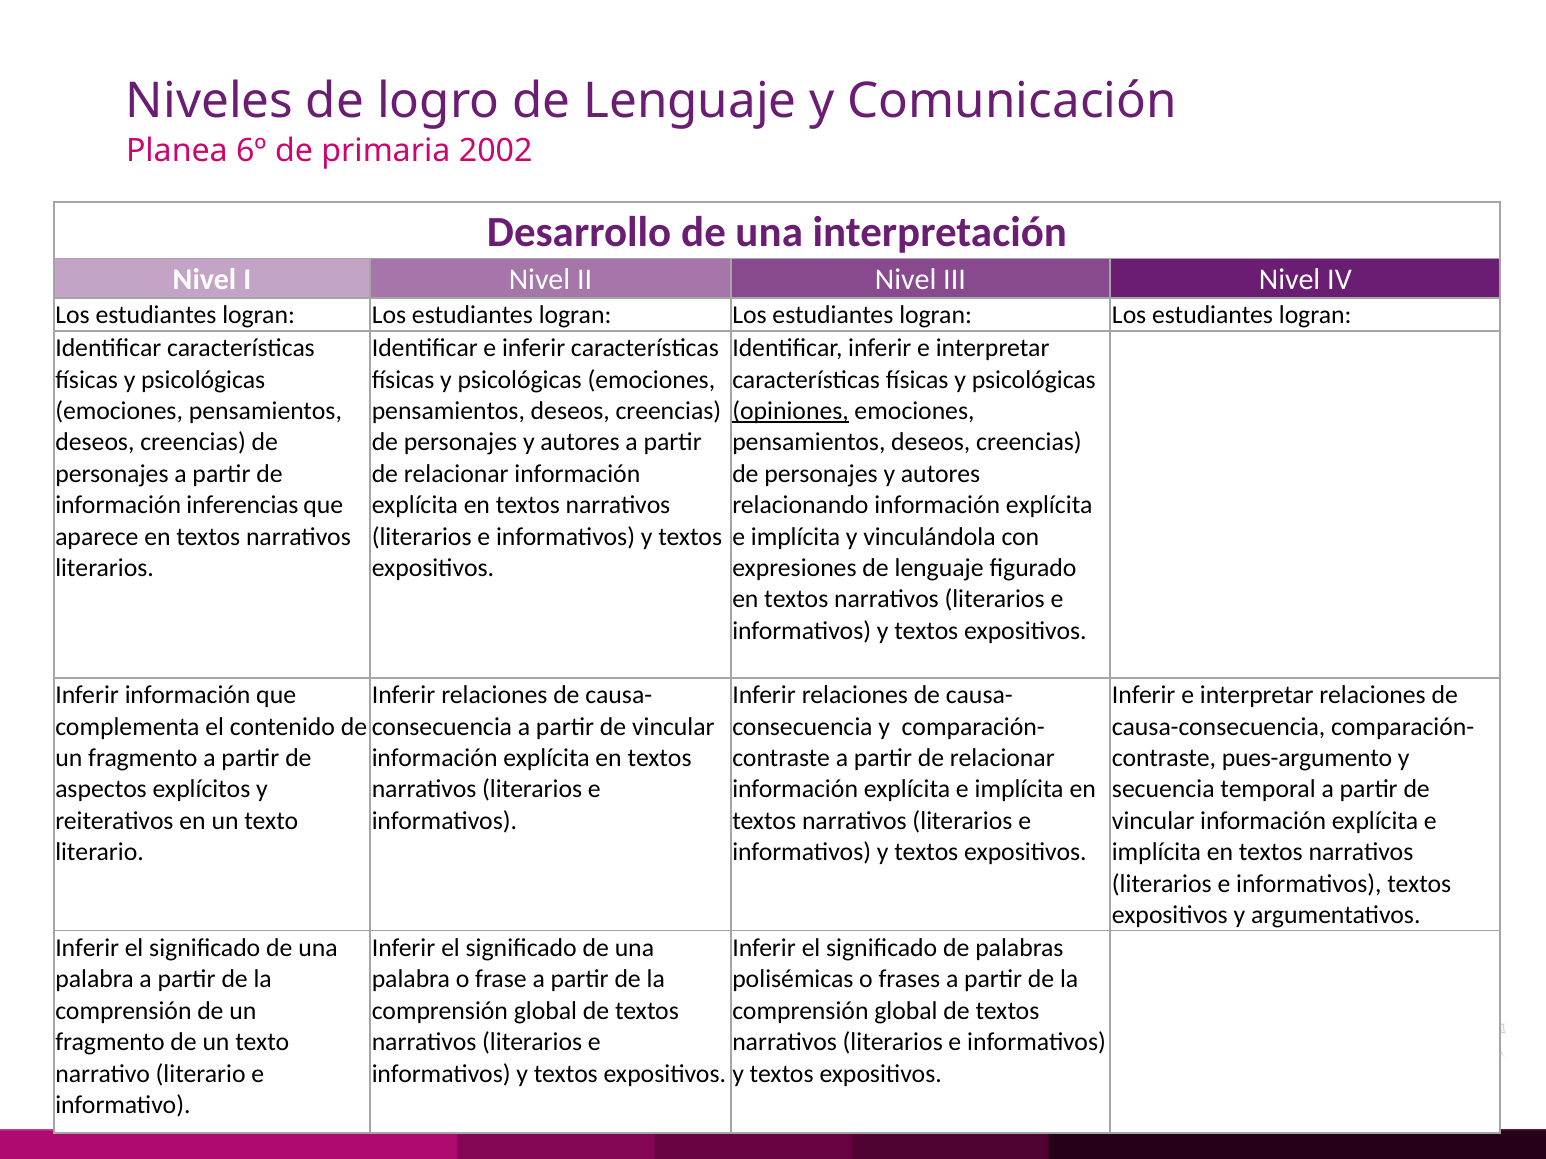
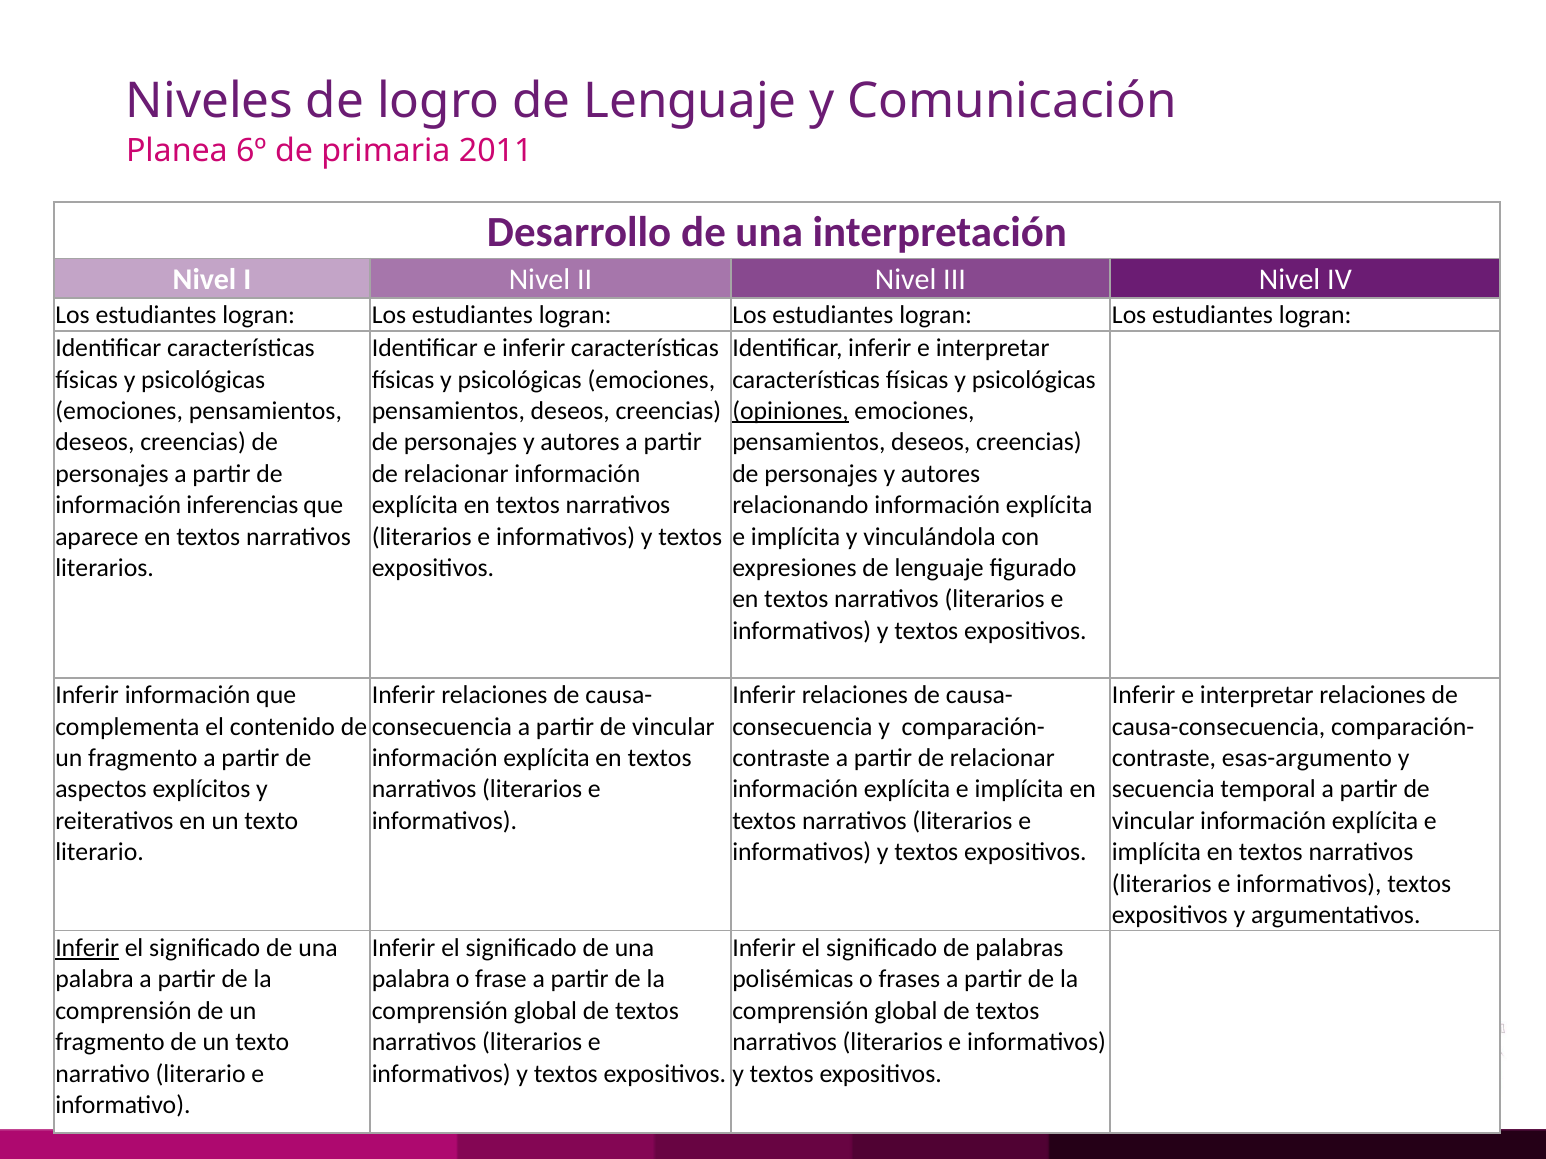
2002: 2002 -> 2011
pues-argumento: pues-argumento -> esas-argumento
Inferir at (87, 948) underline: none -> present
